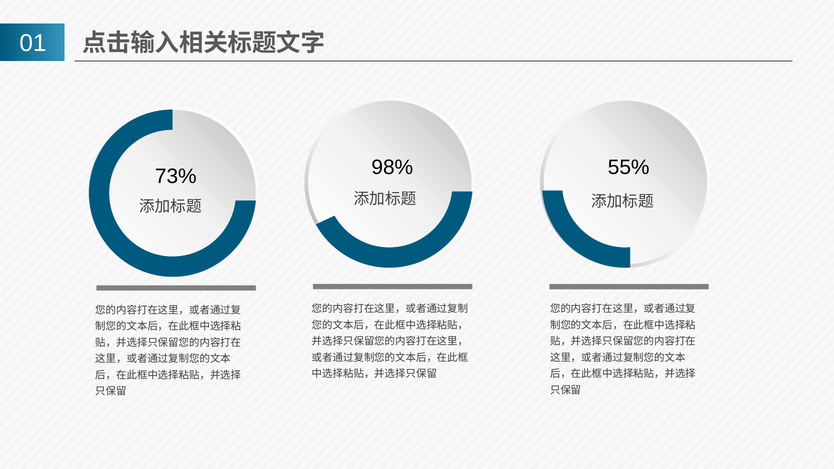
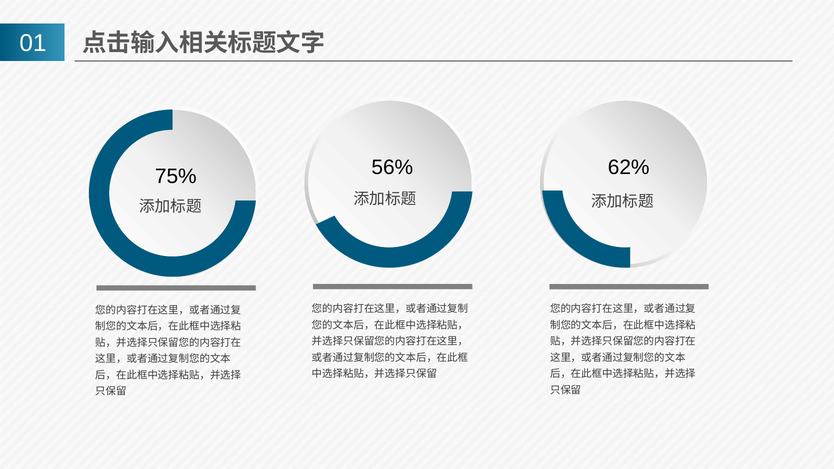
98%: 98% -> 56%
55%: 55% -> 62%
73%: 73% -> 75%
